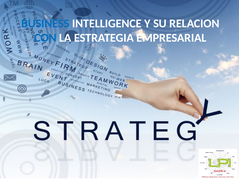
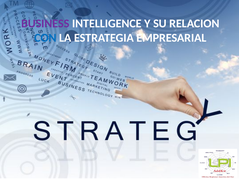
BUSINESS colour: blue -> purple
